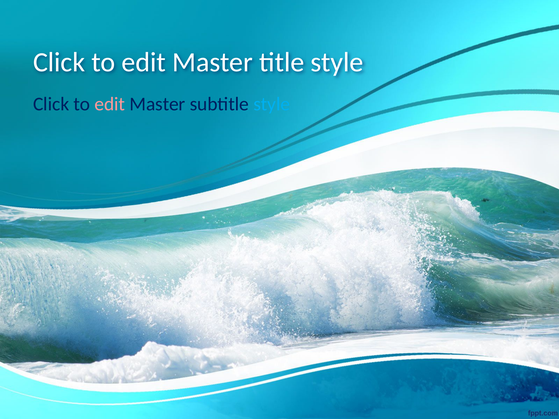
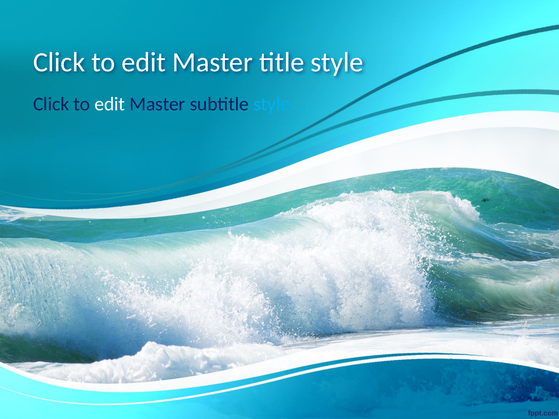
edit at (110, 104) colour: pink -> white
